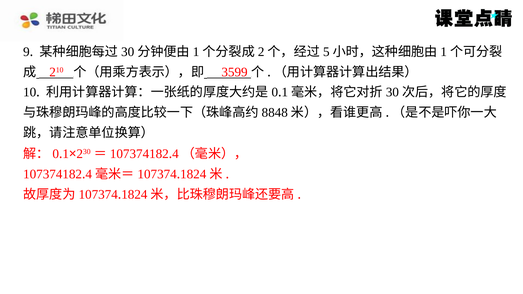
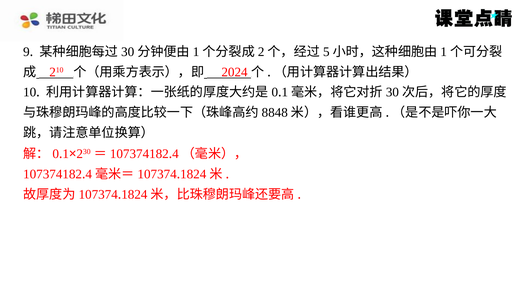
3599: 3599 -> 2024
